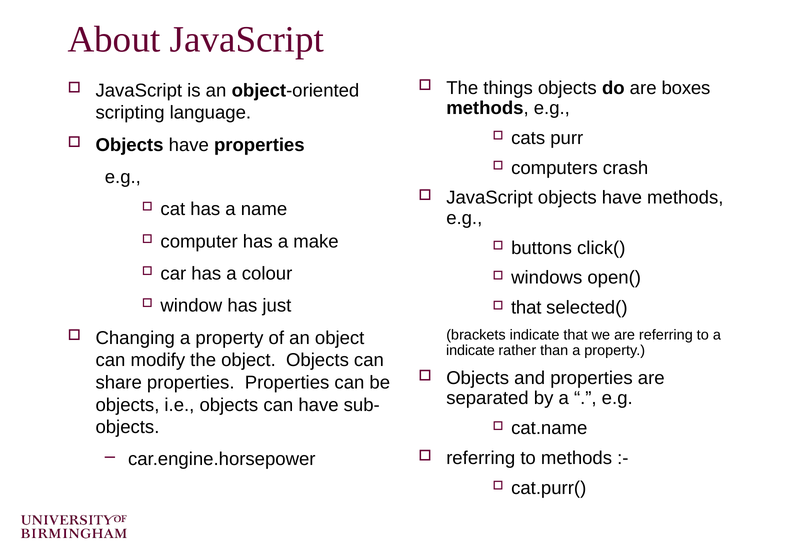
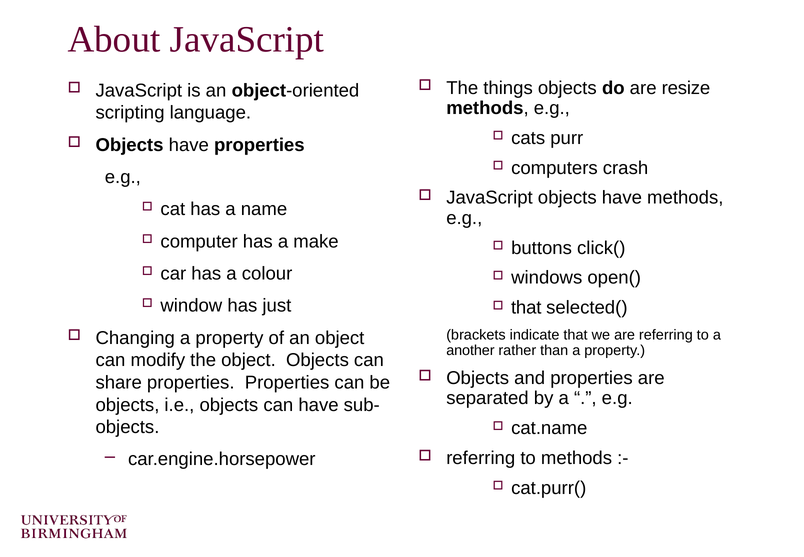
boxes: boxes -> resize
indicate at (470, 350): indicate -> another
